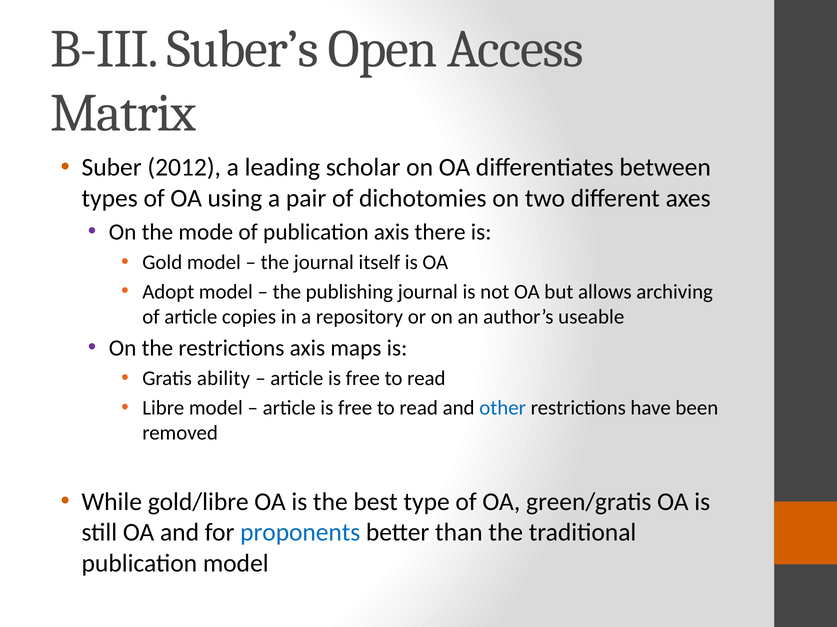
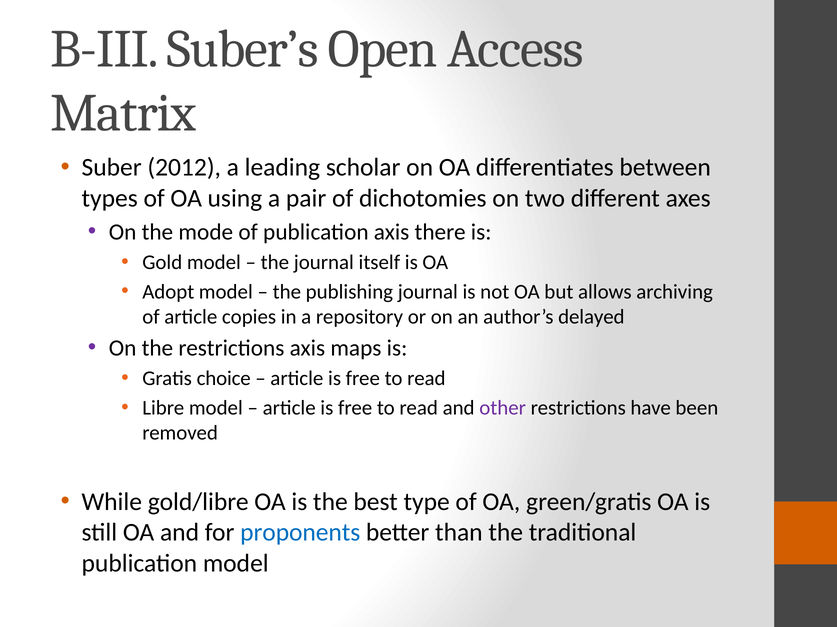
useable: useable -> delayed
ability: ability -> choice
other colour: blue -> purple
